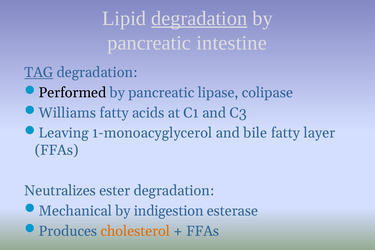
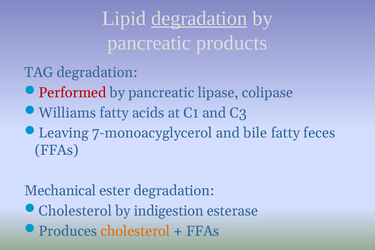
intestine: intestine -> products
TAG underline: present -> none
Performed colour: black -> red
1-monoacyglycerol: 1-monoacyglycerol -> 7-monoacyglycerol
layer: layer -> feces
Neutralizes: Neutralizes -> Mechanical
Mechanical at (75, 211): Mechanical -> Cholesterol
